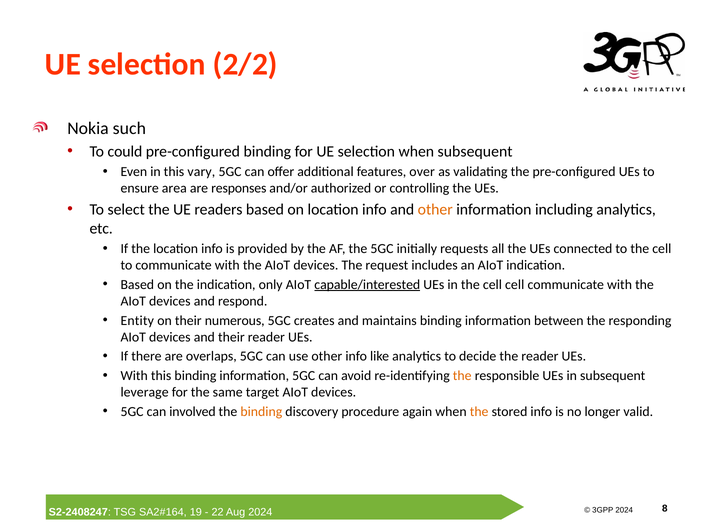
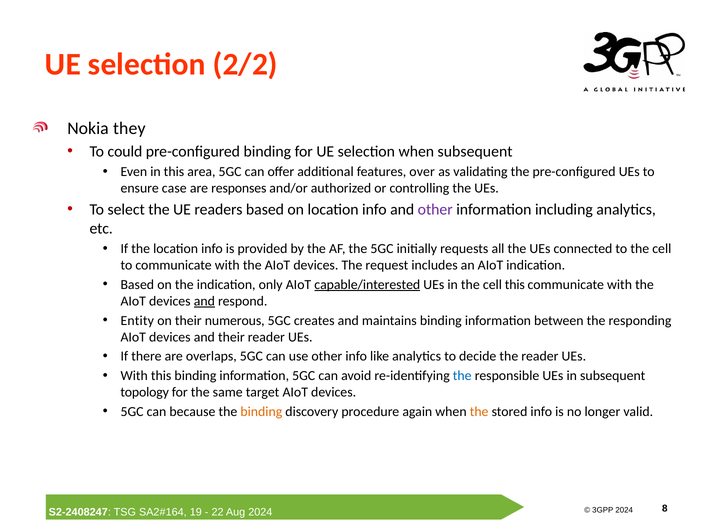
such: such -> they
vary: vary -> area
area: area -> case
other at (435, 209) colour: orange -> purple
cell cell: cell -> this
and at (204, 301) underline: none -> present
the at (462, 376) colour: orange -> blue
leverage: leverage -> topology
involved: involved -> because
